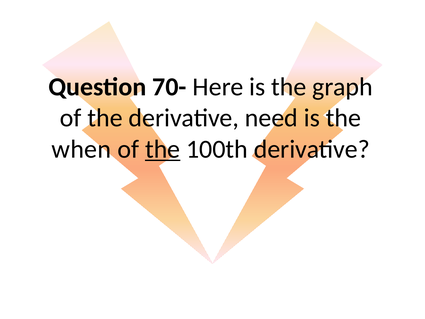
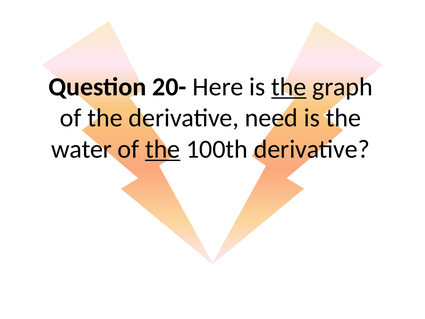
70-: 70- -> 20-
the at (289, 87) underline: none -> present
when: when -> water
